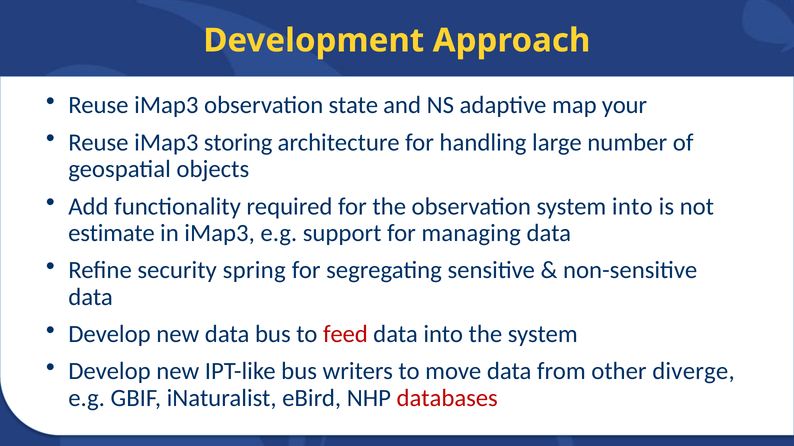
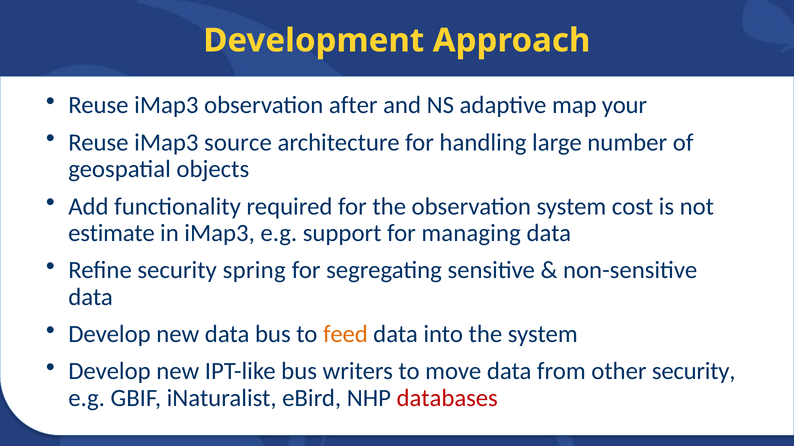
state: state -> after
storing: storing -> source
system into: into -> cost
feed colour: red -> orange
other diverge: diverge -> security
